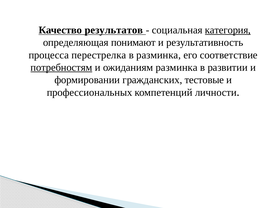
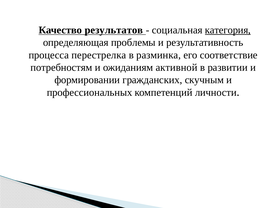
понимают: понимают -> проблемы
потребностям underline: present -> none
ожиданиям разминка: разминка -> активной
тестовые: тестовые -> скучным
